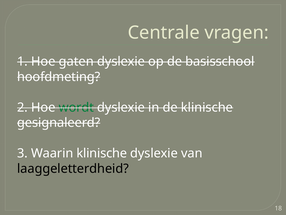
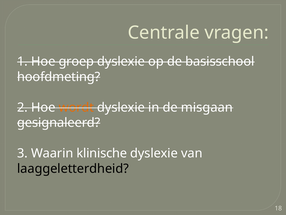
gaten: gaten -> groep
wordt colour: green -> orange
de klinische: klinische -> misgaan
